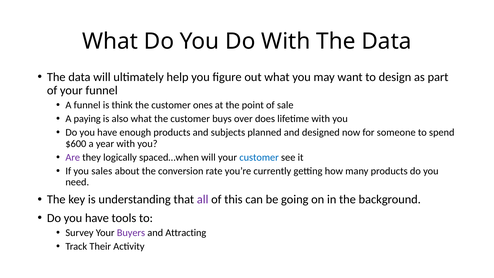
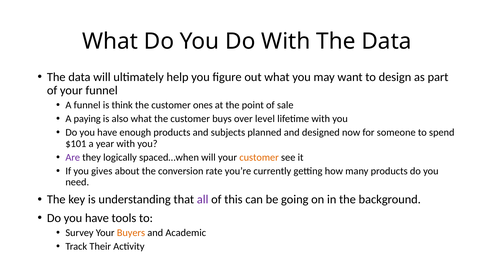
does: does -> level
$600: $600 -> $101
customer at (259, 157) colour: blue -> orange
sales: sales -> gives
Buyers colour: purple -> orange
Attracting: Attracting -> Academic
